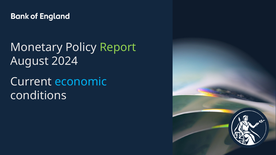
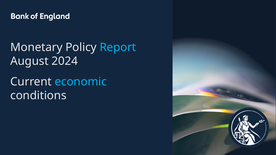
Report colour: light green -> light blue
